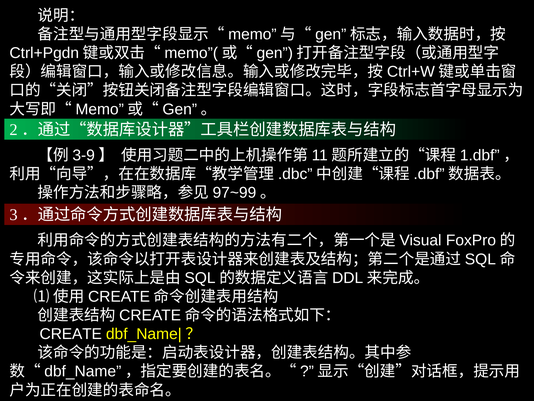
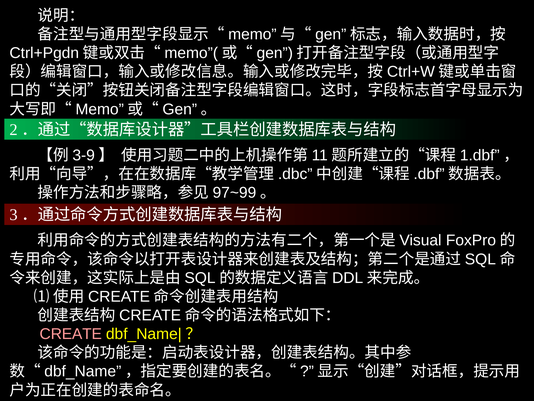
CREATE colour: white -> pink
